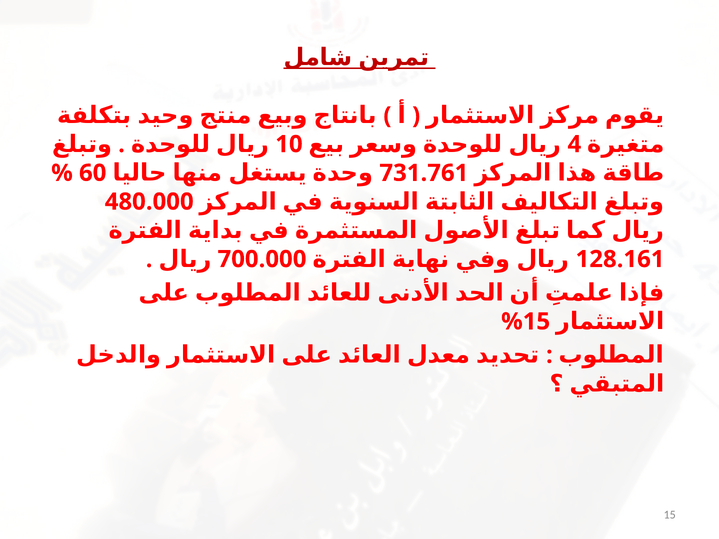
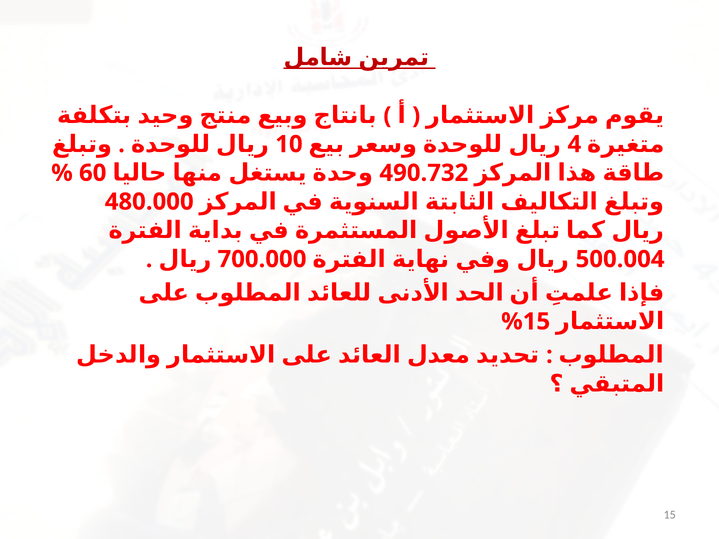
731.761: 731.761 -> 490.732
128.161: 128.161 -> 500.004
